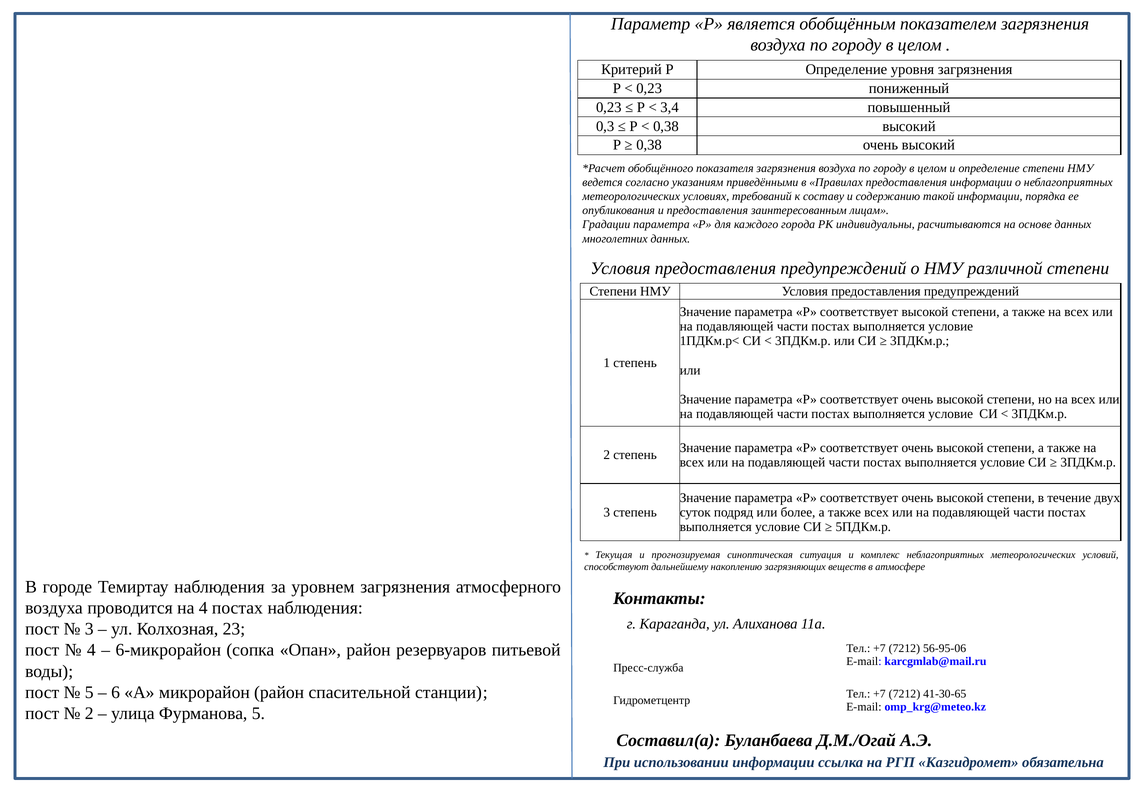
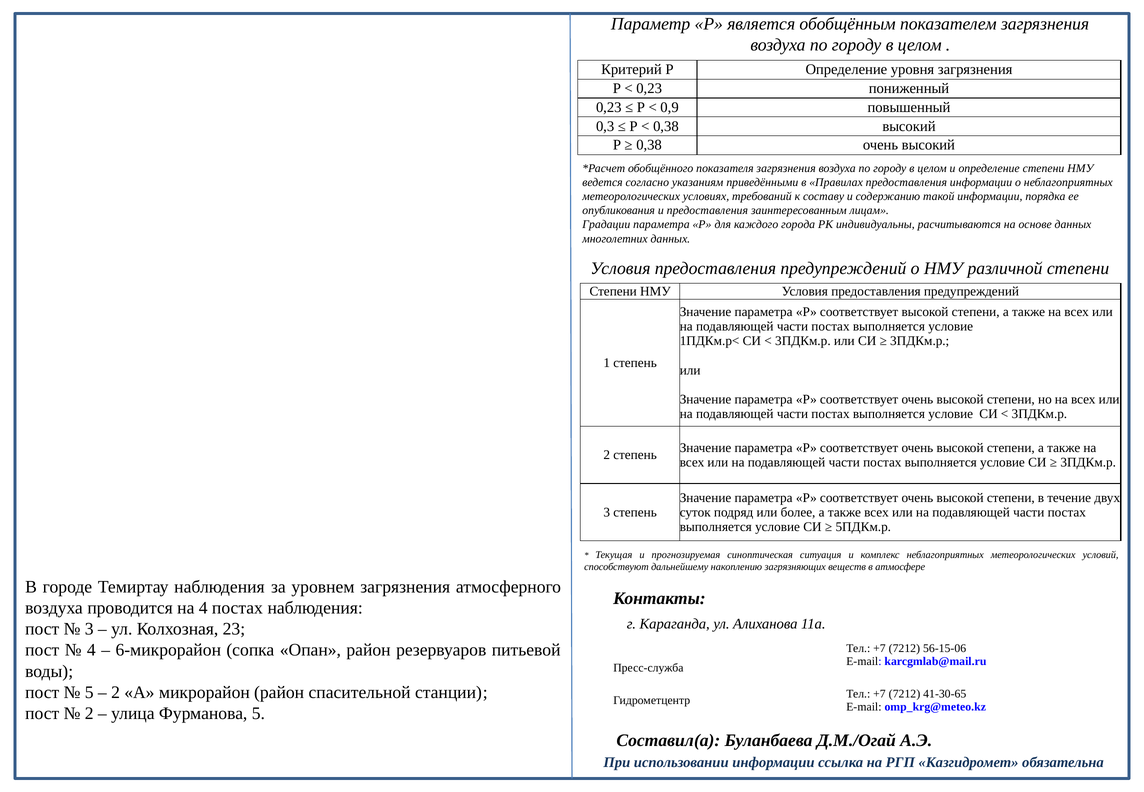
3,4: 3,4 -> 0,9
56-95-06: 56-95-06 -> 56-15-06
6 at (116, 692): 6 -> 2
